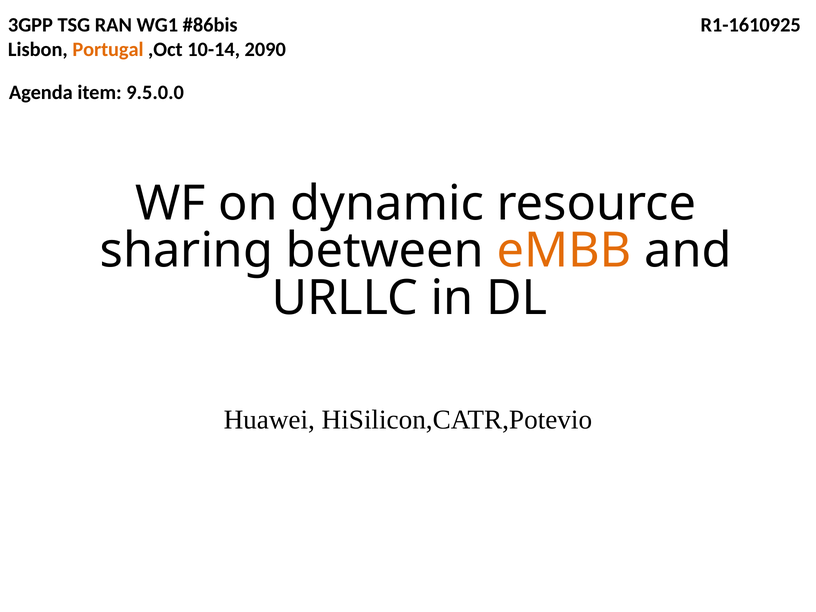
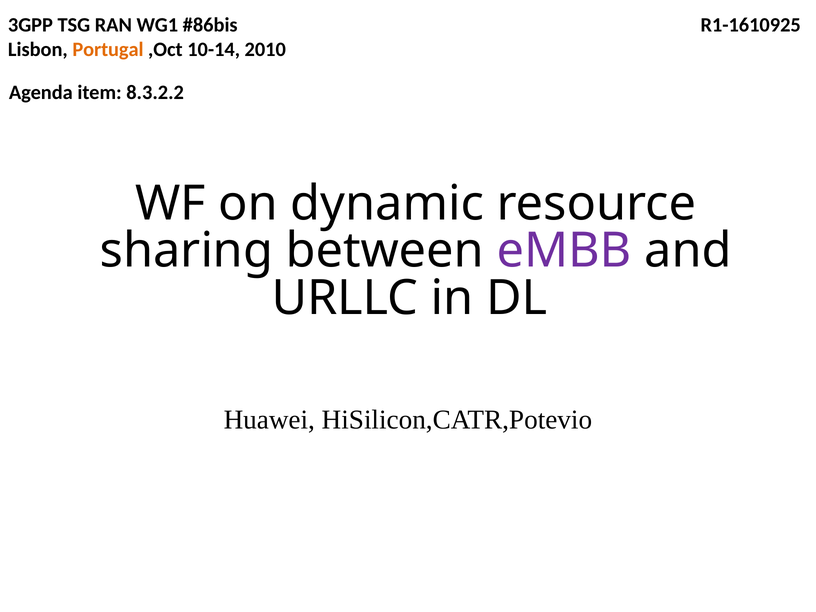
2090: 2090 -> 2010
9.5.0.0: 9.5.0.0 -> 8.3.2.2
eMBB colour: orange -> purple
